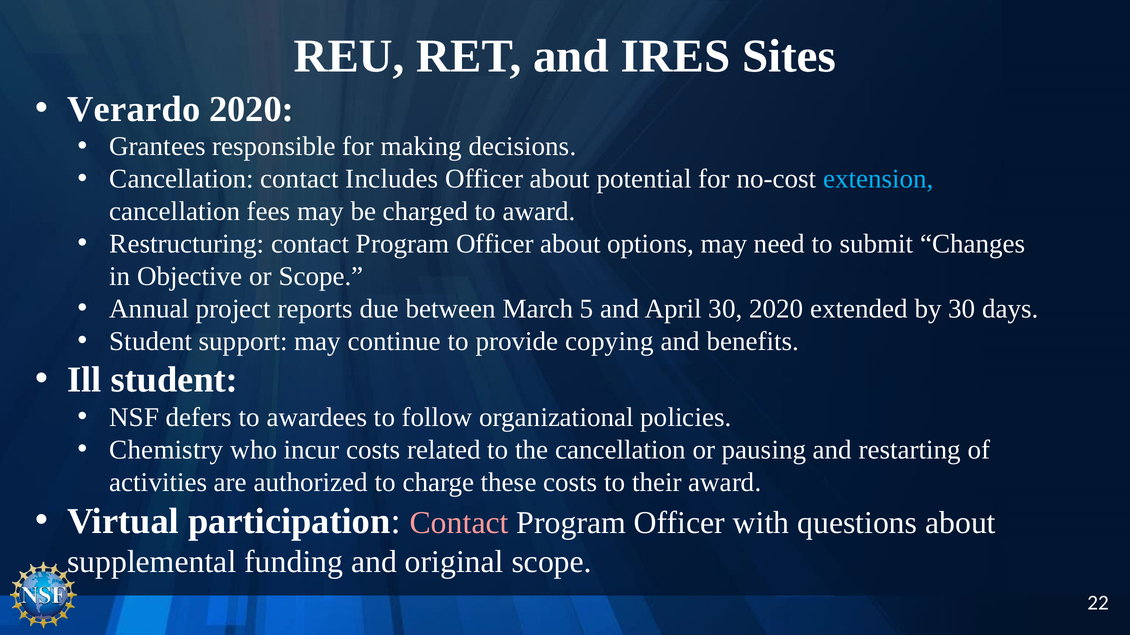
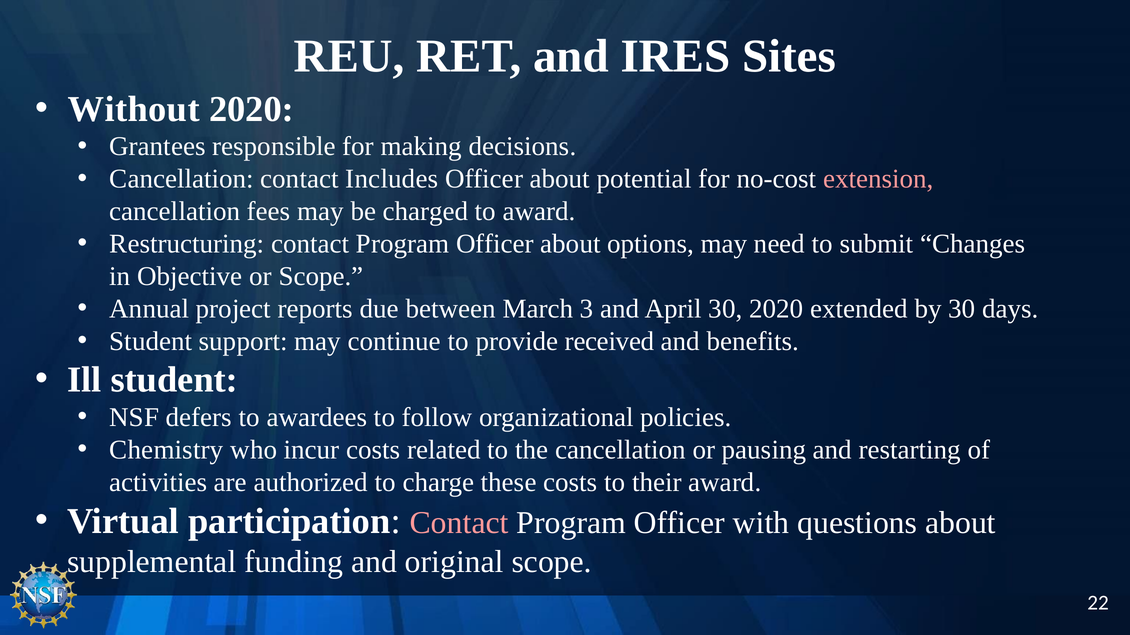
Verardo: Verardo -> Without
extension colour: light blue -> pink
5: 5 -> 3
copying: copying -> received
